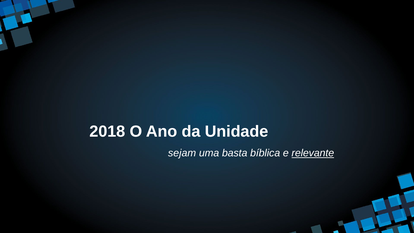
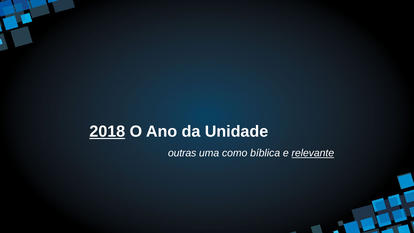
2018 underline: none -> present
sejam: sejam -> outras
basta: basta -> como
